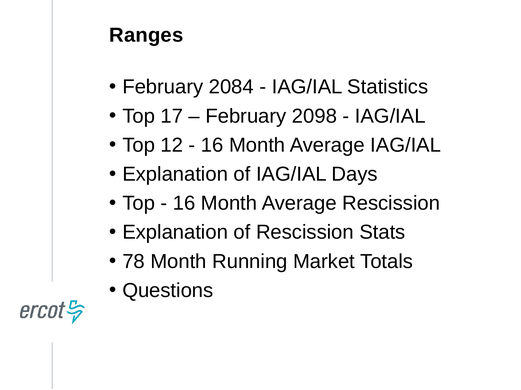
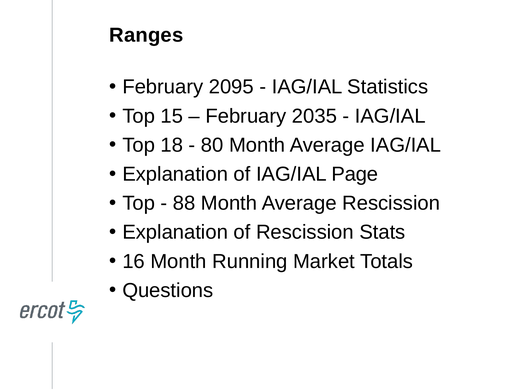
2084: 2084 -> 2095
17: 17 -> 15
2098: 2098 -> 2035
12: 12 -> 18
16 at (212, 145): 16 -> 80
Days: Days -> Page
16 at (184, 204): 16 -> 88
78: 78 -> 16
